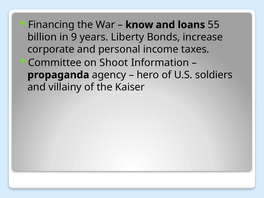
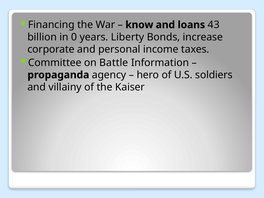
55: 55 -> 43
9: 9 -> 0
Shoot: Shoot -> Battle
